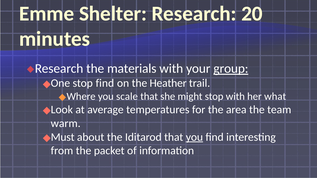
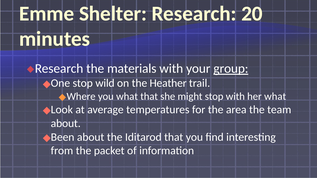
stop find: find -> wild
you scale: scale -> what
warm at (66, 123): warm -> about
Must: Must -> Been
you at (194, 137) underline: present -> none
